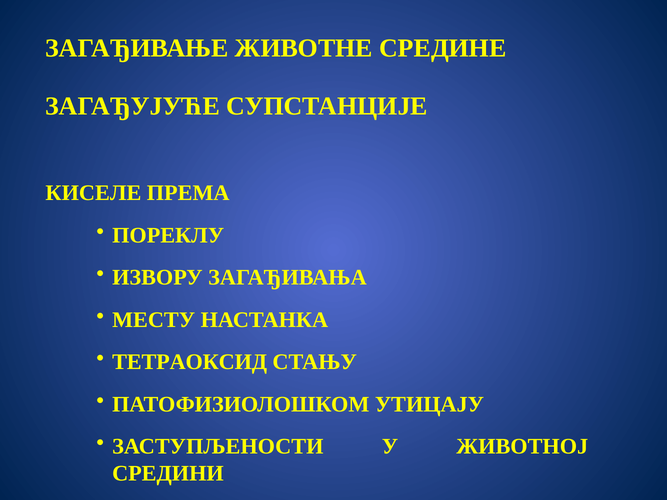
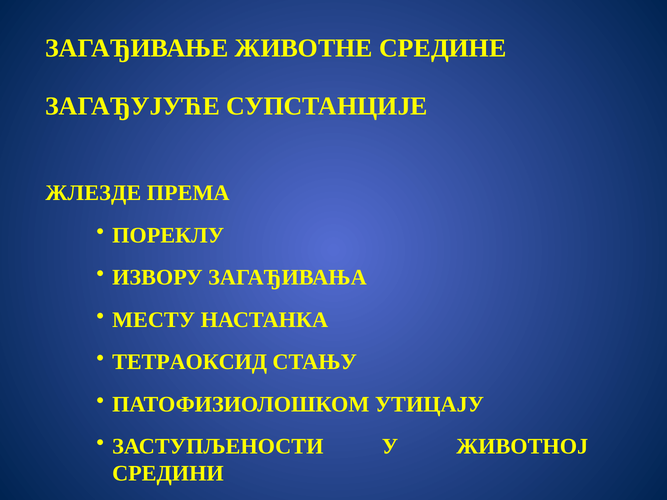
КИСЕЛЕ: КИСЕЛЕ -> ЖЛЕЗДЕ
